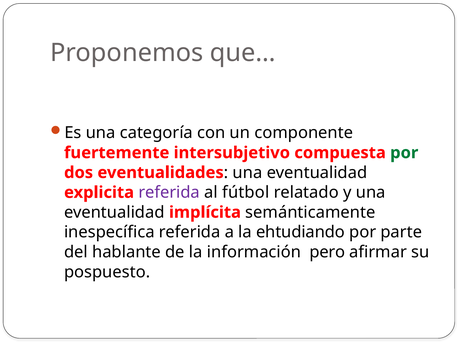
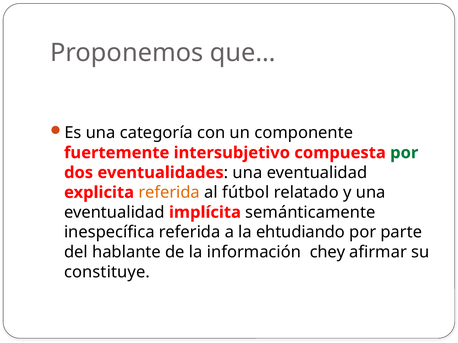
referida at (169, 193) colour: purple -> orange
pero: pero -> chey
pospuesto: pospuesto -> constituye
